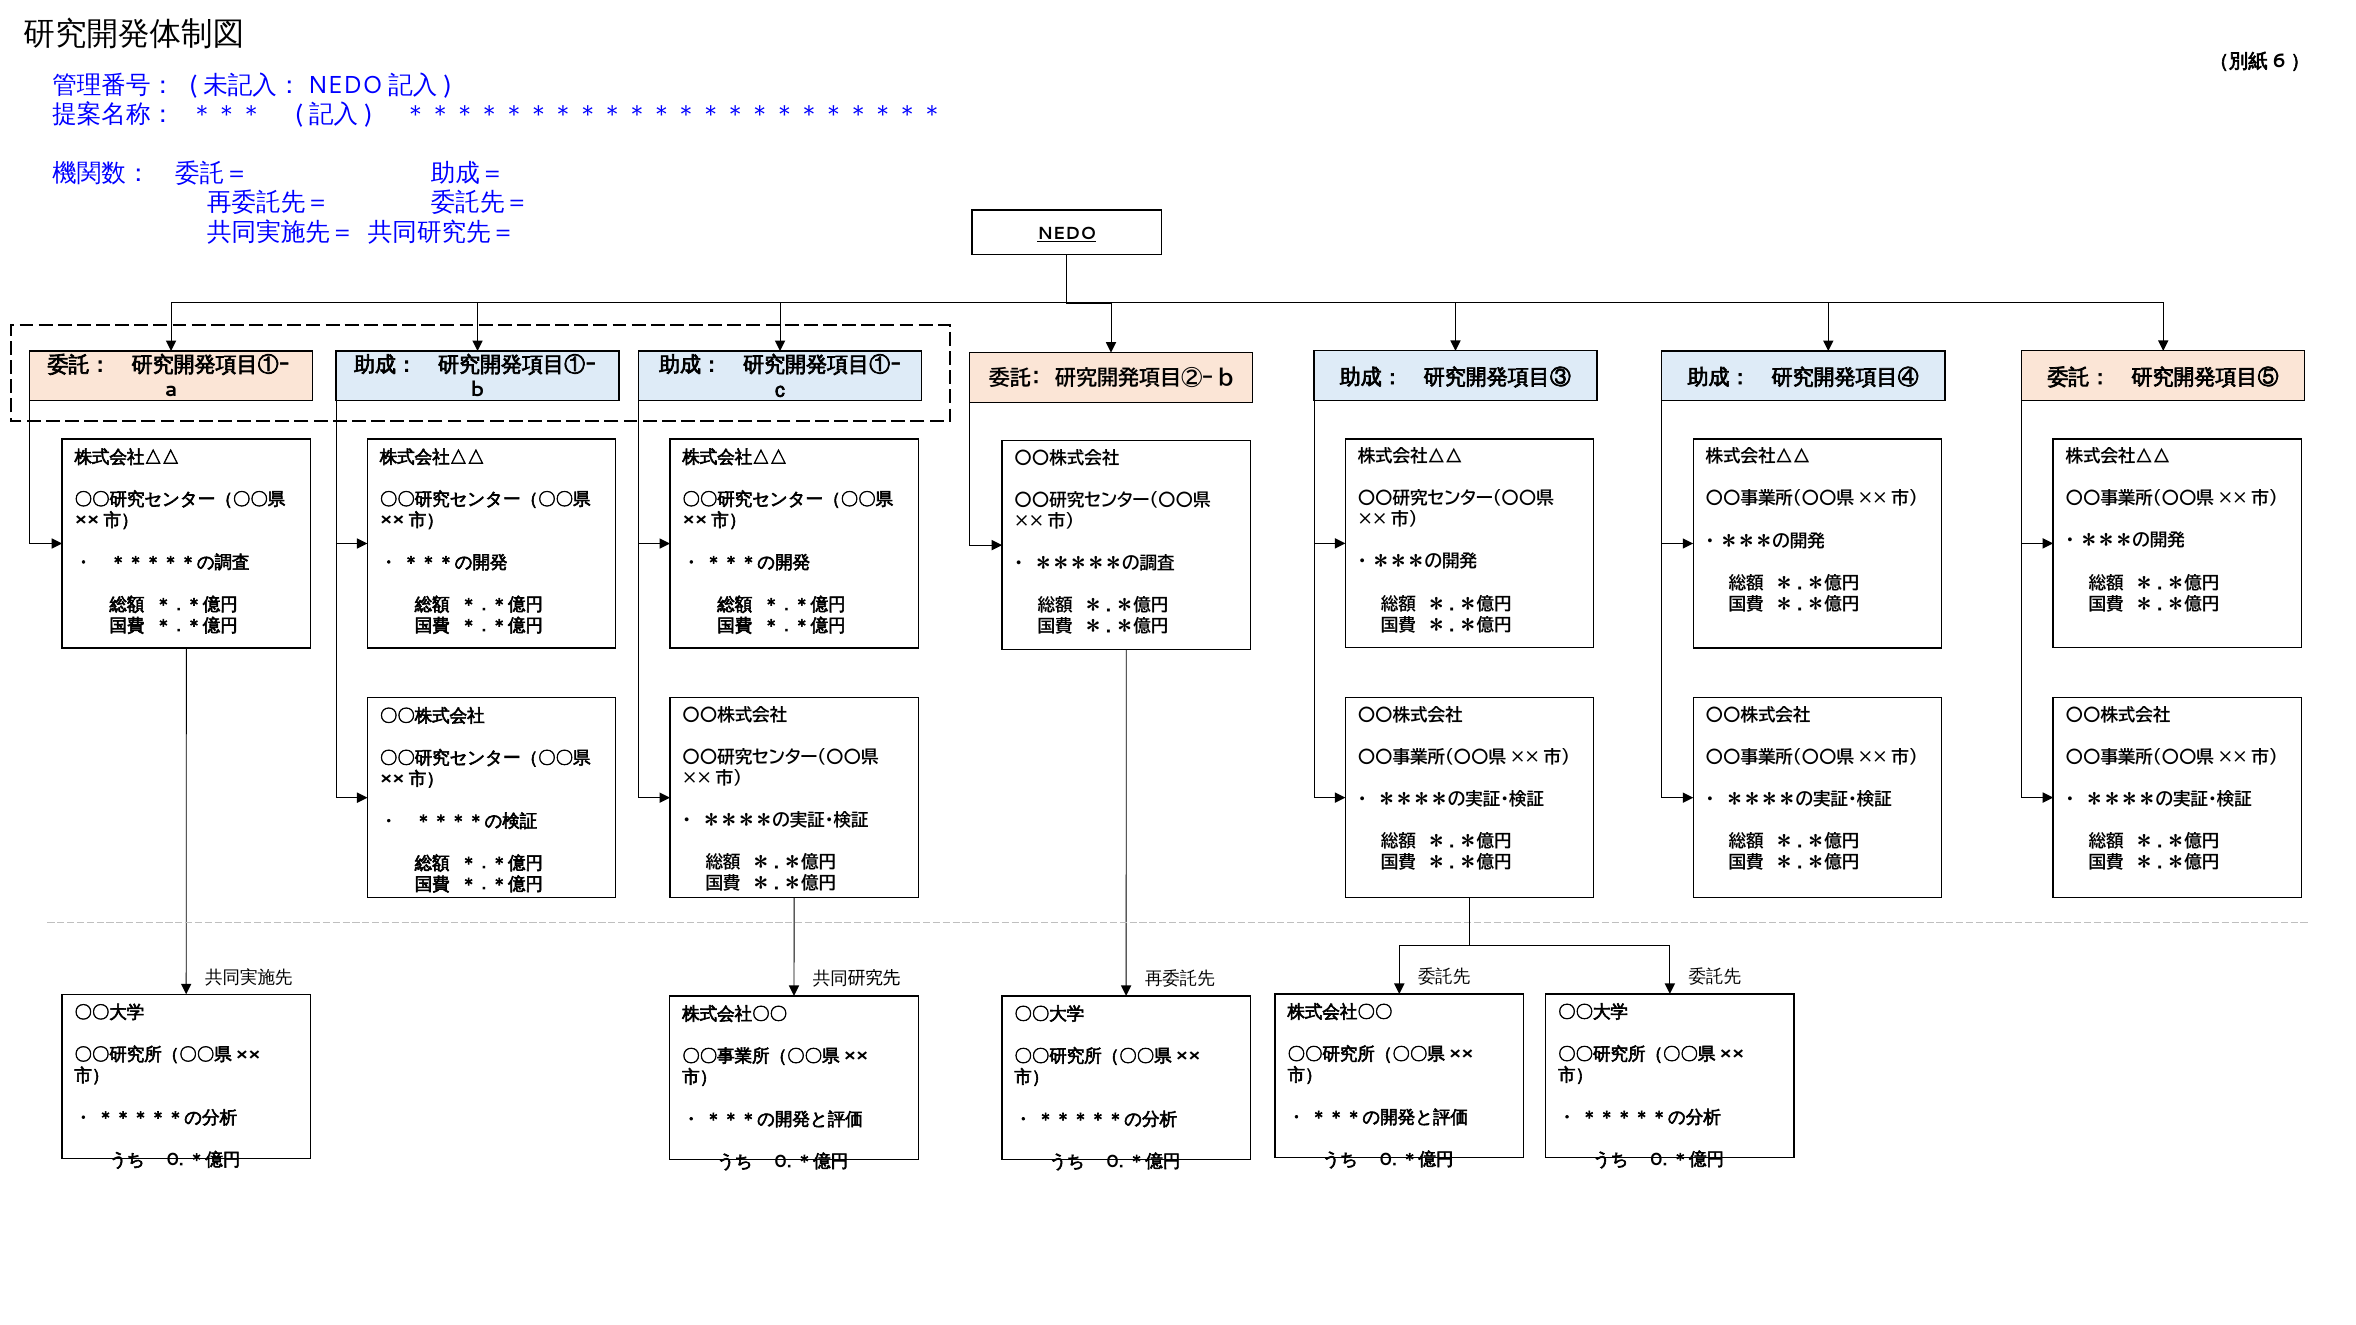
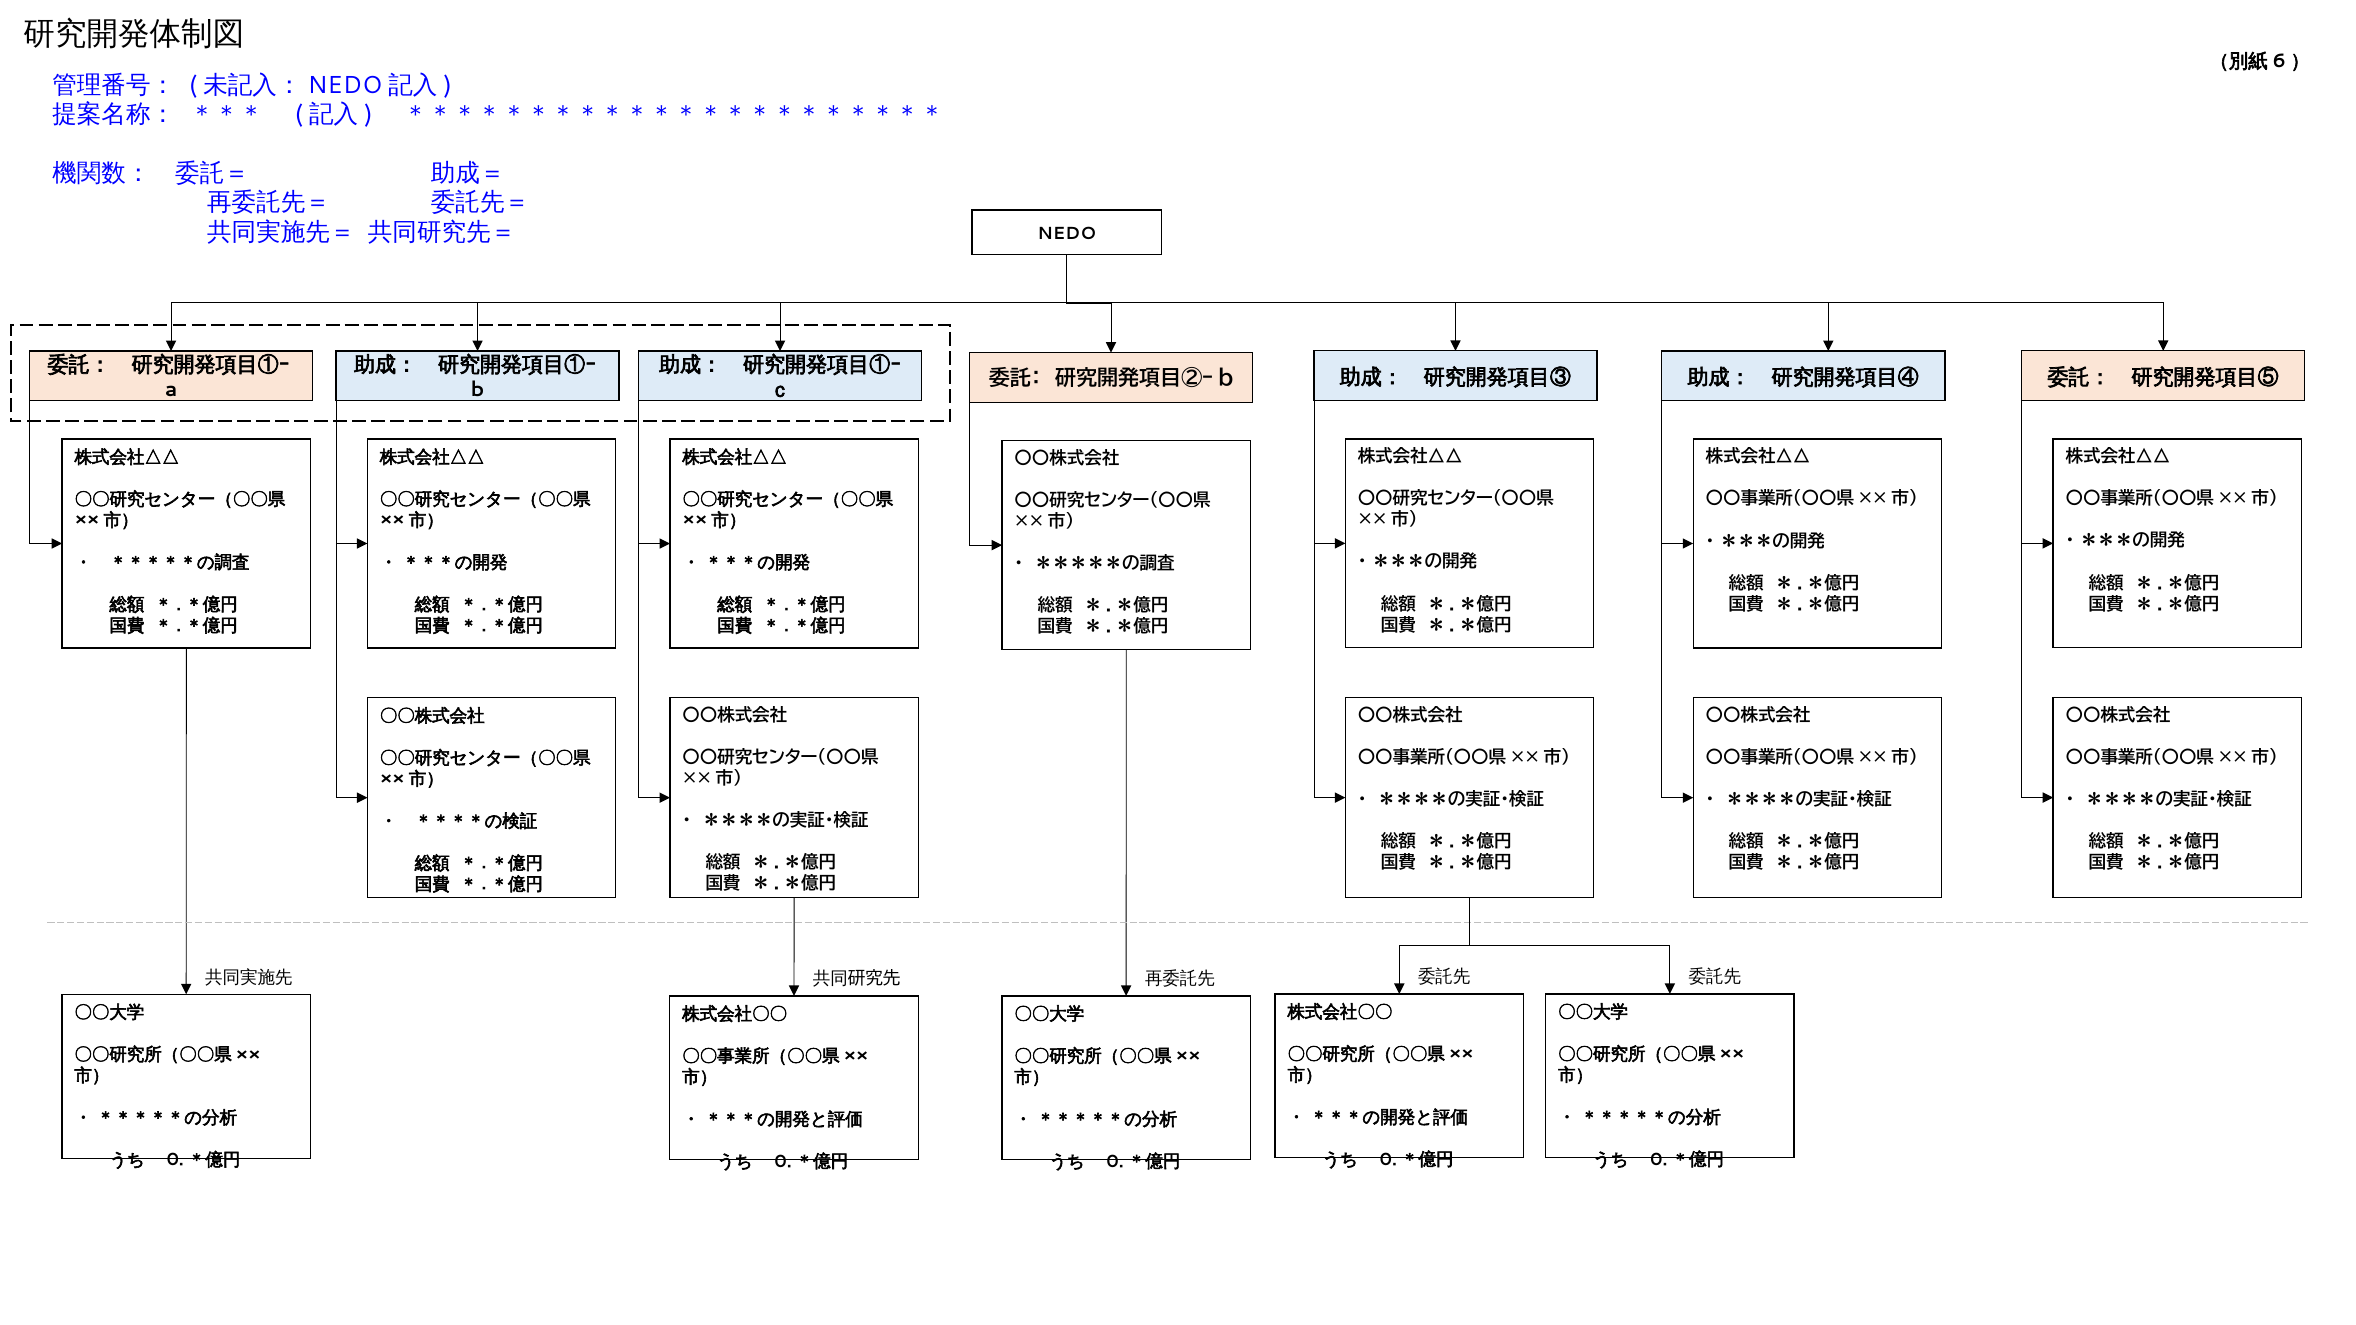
NEDO underline: present -> none
